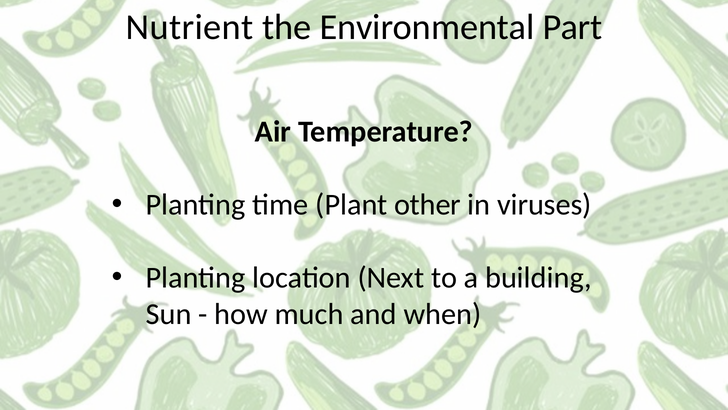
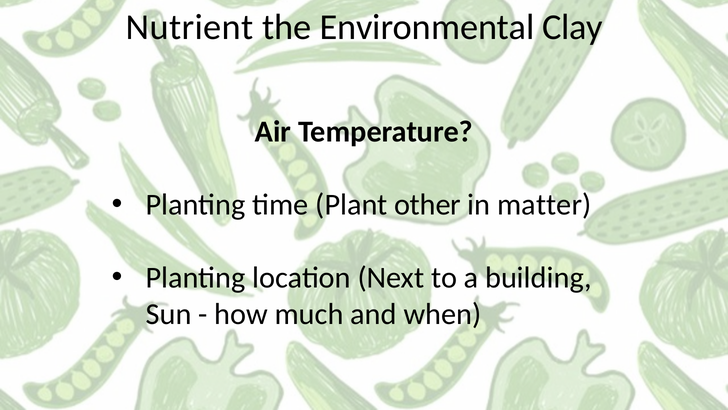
Part: Part -> Clay
viruses: viruses -> matter
